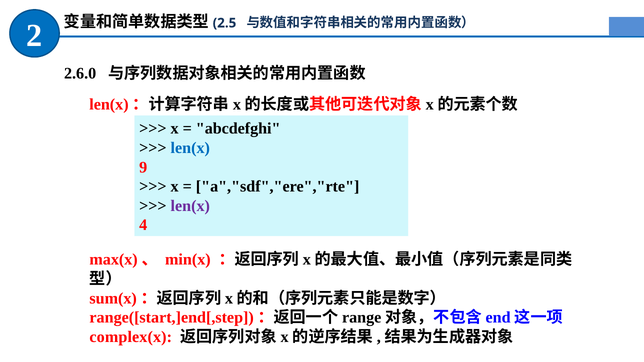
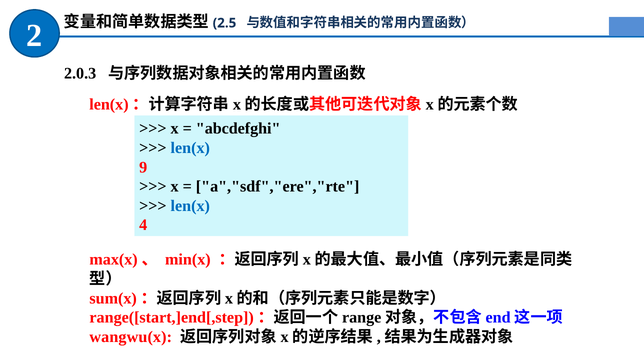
2.6.0: 2.6.0 -> 2.0.3
len(x at (190, 206) colour: purple -> blue
complex(x: complex(x -> wangwu(x
